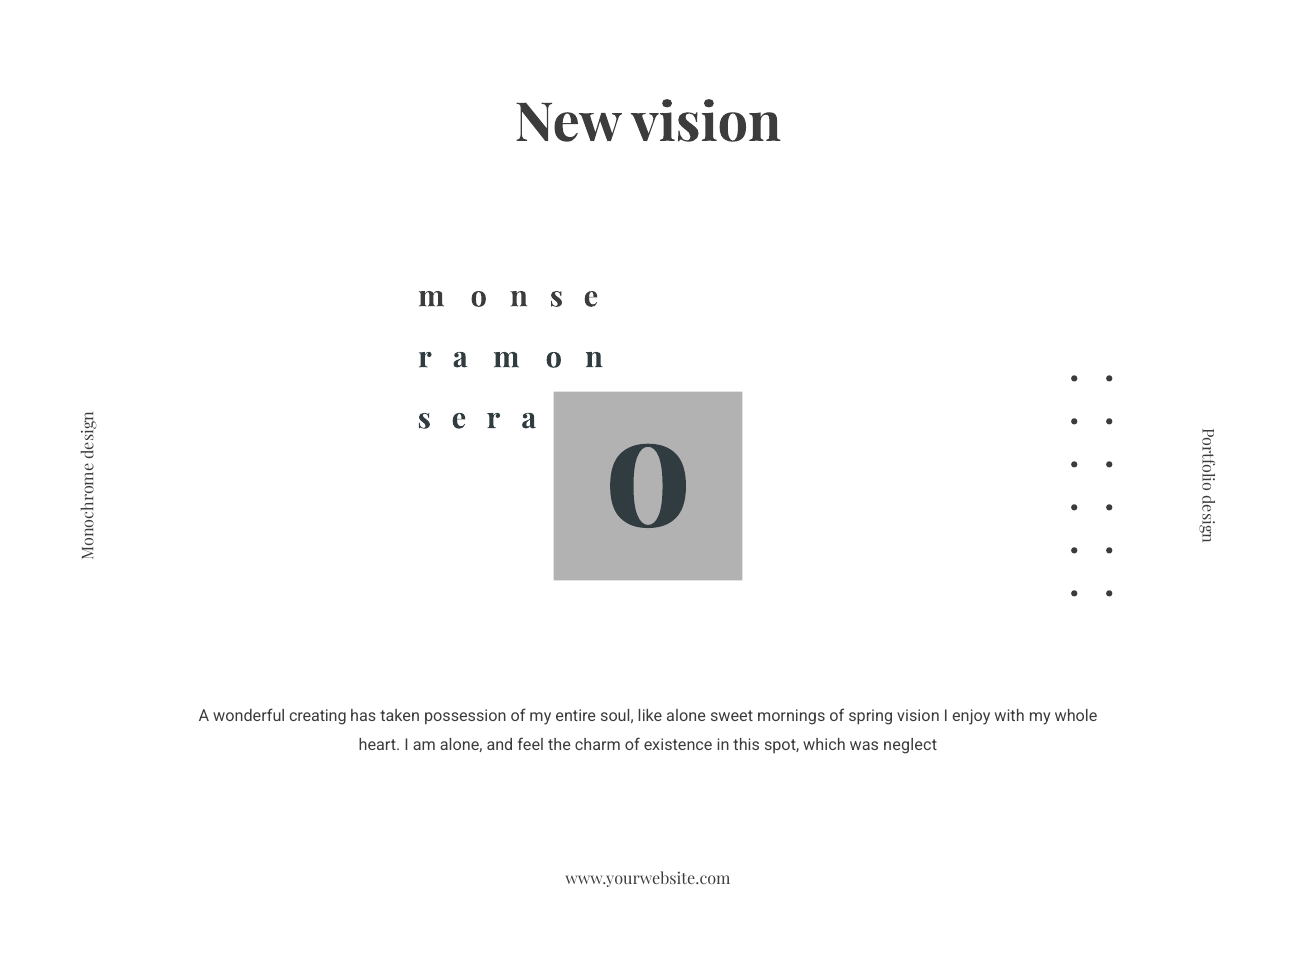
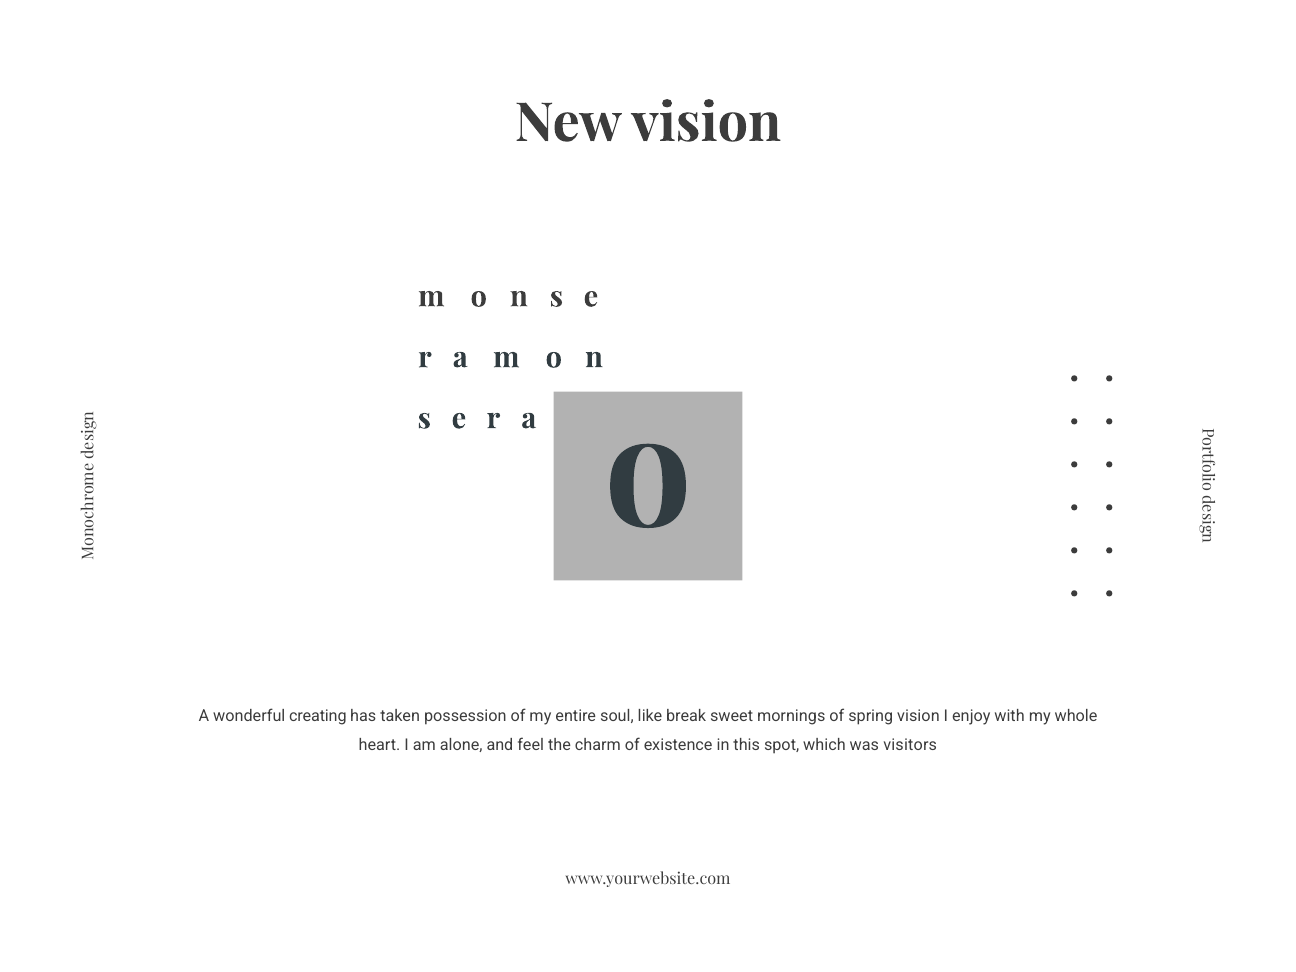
like alone: alone -> break
neglect: neglect -> visitors
